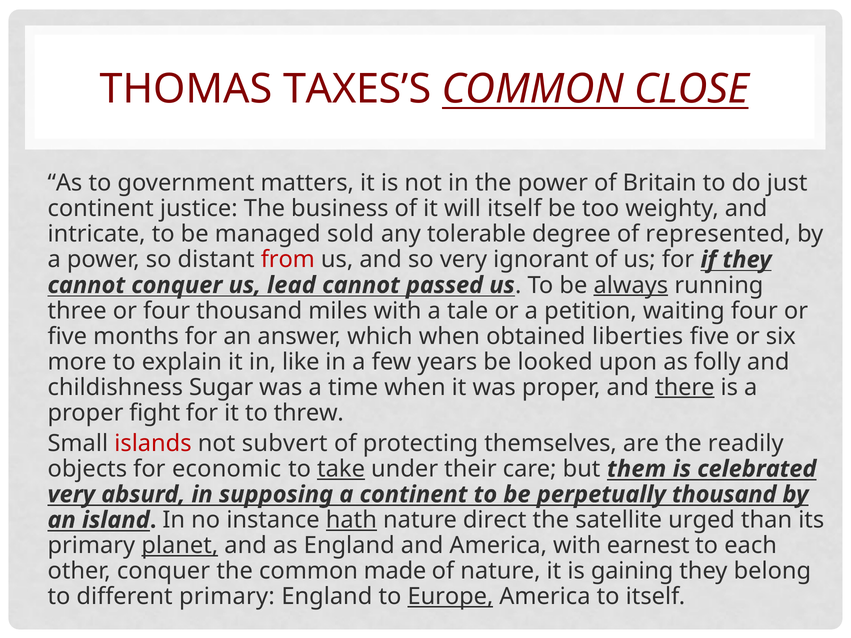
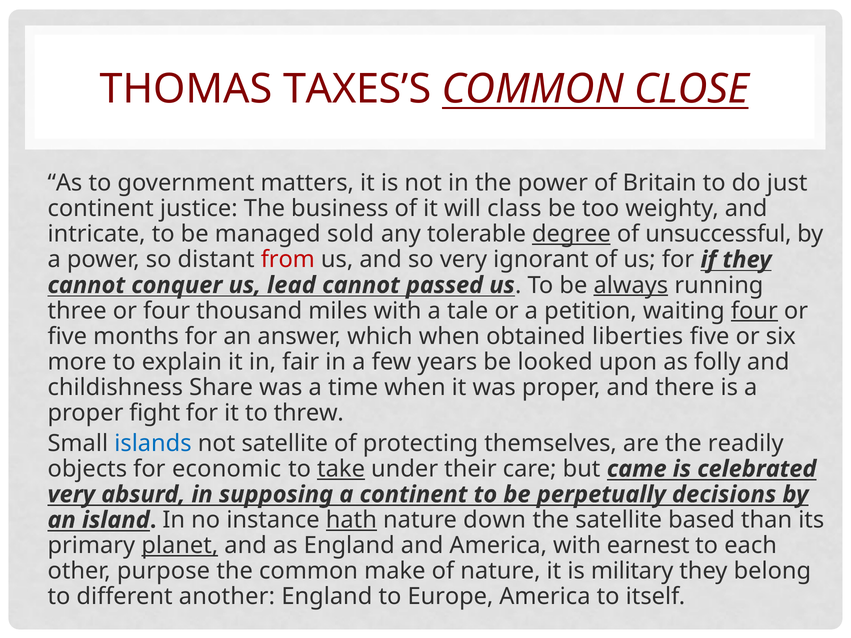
will itself: itself -> class
degree underline: none -> present
represented: represented -> unsuccessful
four at (754, 311) underline: none -> present
like: like -> fair
Sugar: Sugar -> Share
there underline: present -> none
islands colour: red -> blue
not subvert: subvert -> satellite
them: them -> came
perpetually thousand: thousand -> decisions
direct: direct -> down
urged: urged -> based
other conquer: conquer -> purpose
made: made -> make
gaining: gaining -> military
different primary: primary -> another
Europe underline: present -> none
